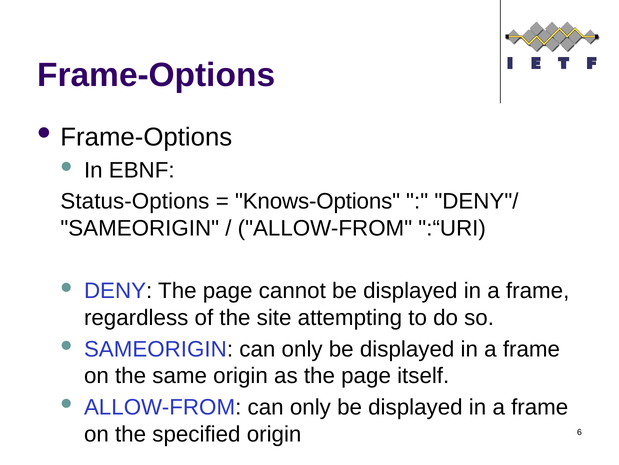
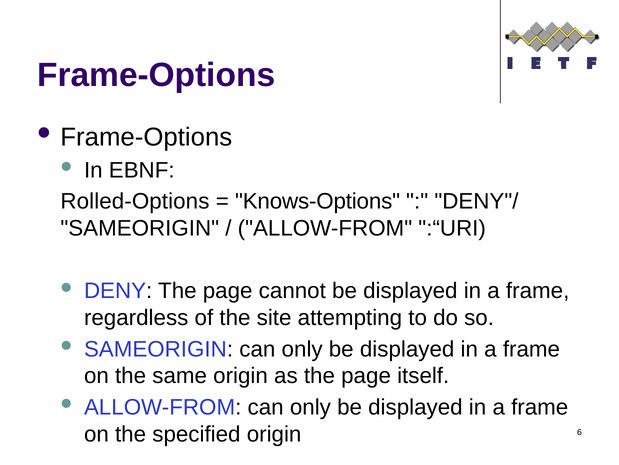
Status-Options: Status-Options -> Rolled-Options
